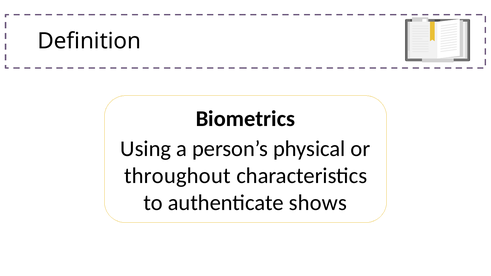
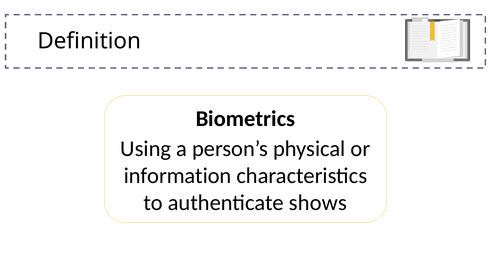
throughout: throughout -> information
